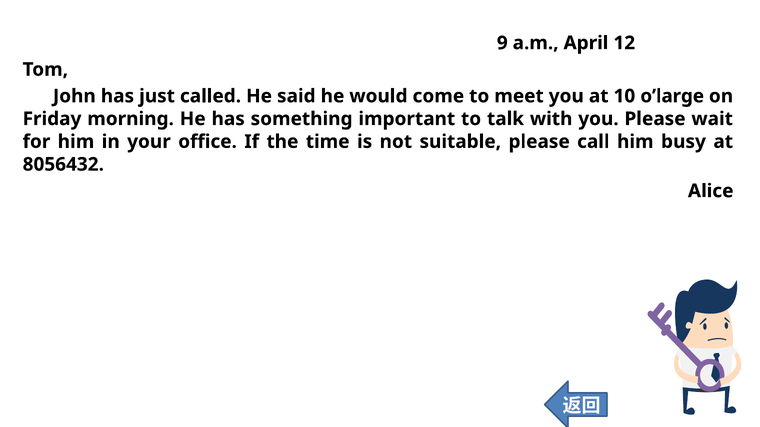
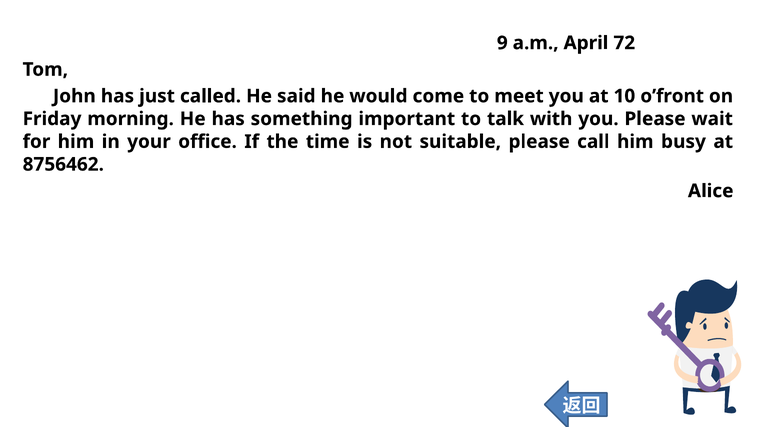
12: 12 -> 72
o’large: o’large -> o’front
8056432: 8056432 -> 8756462
